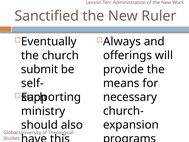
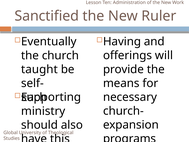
Always: Always -> Having
submit: submit -> taught
